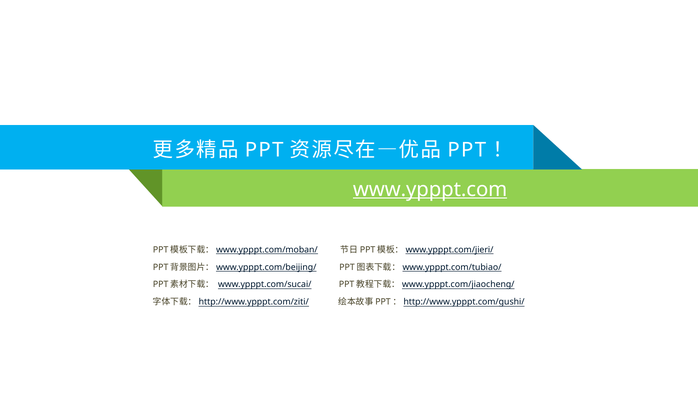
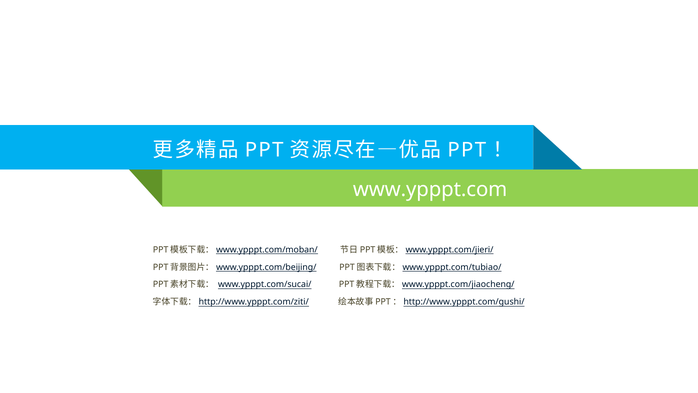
www.ypppt.com underline: present -> none
